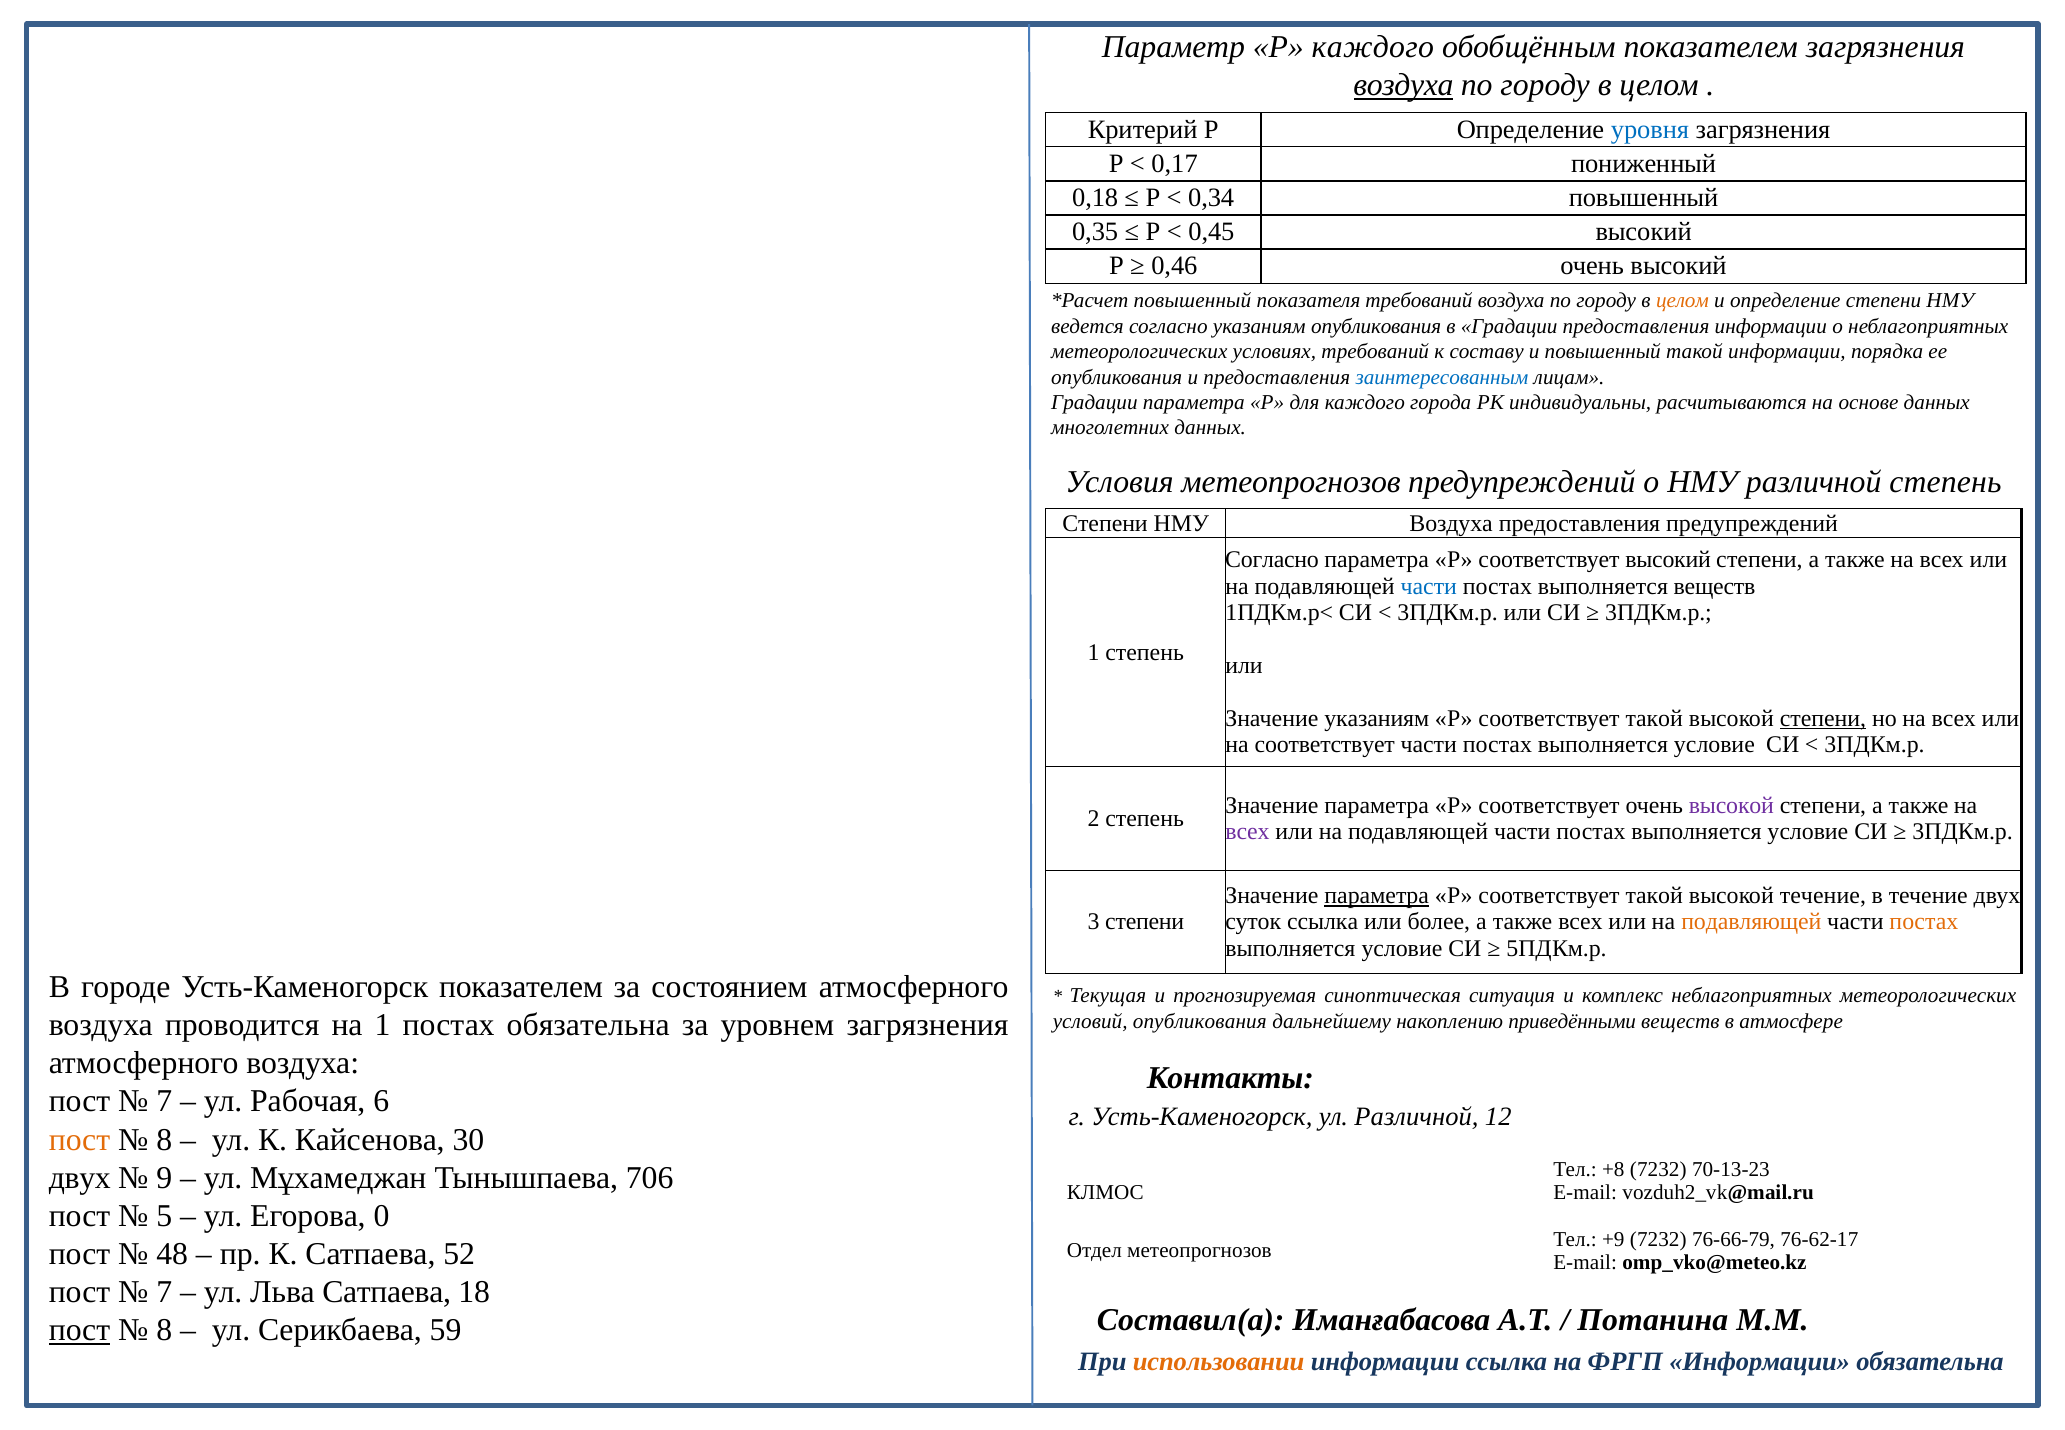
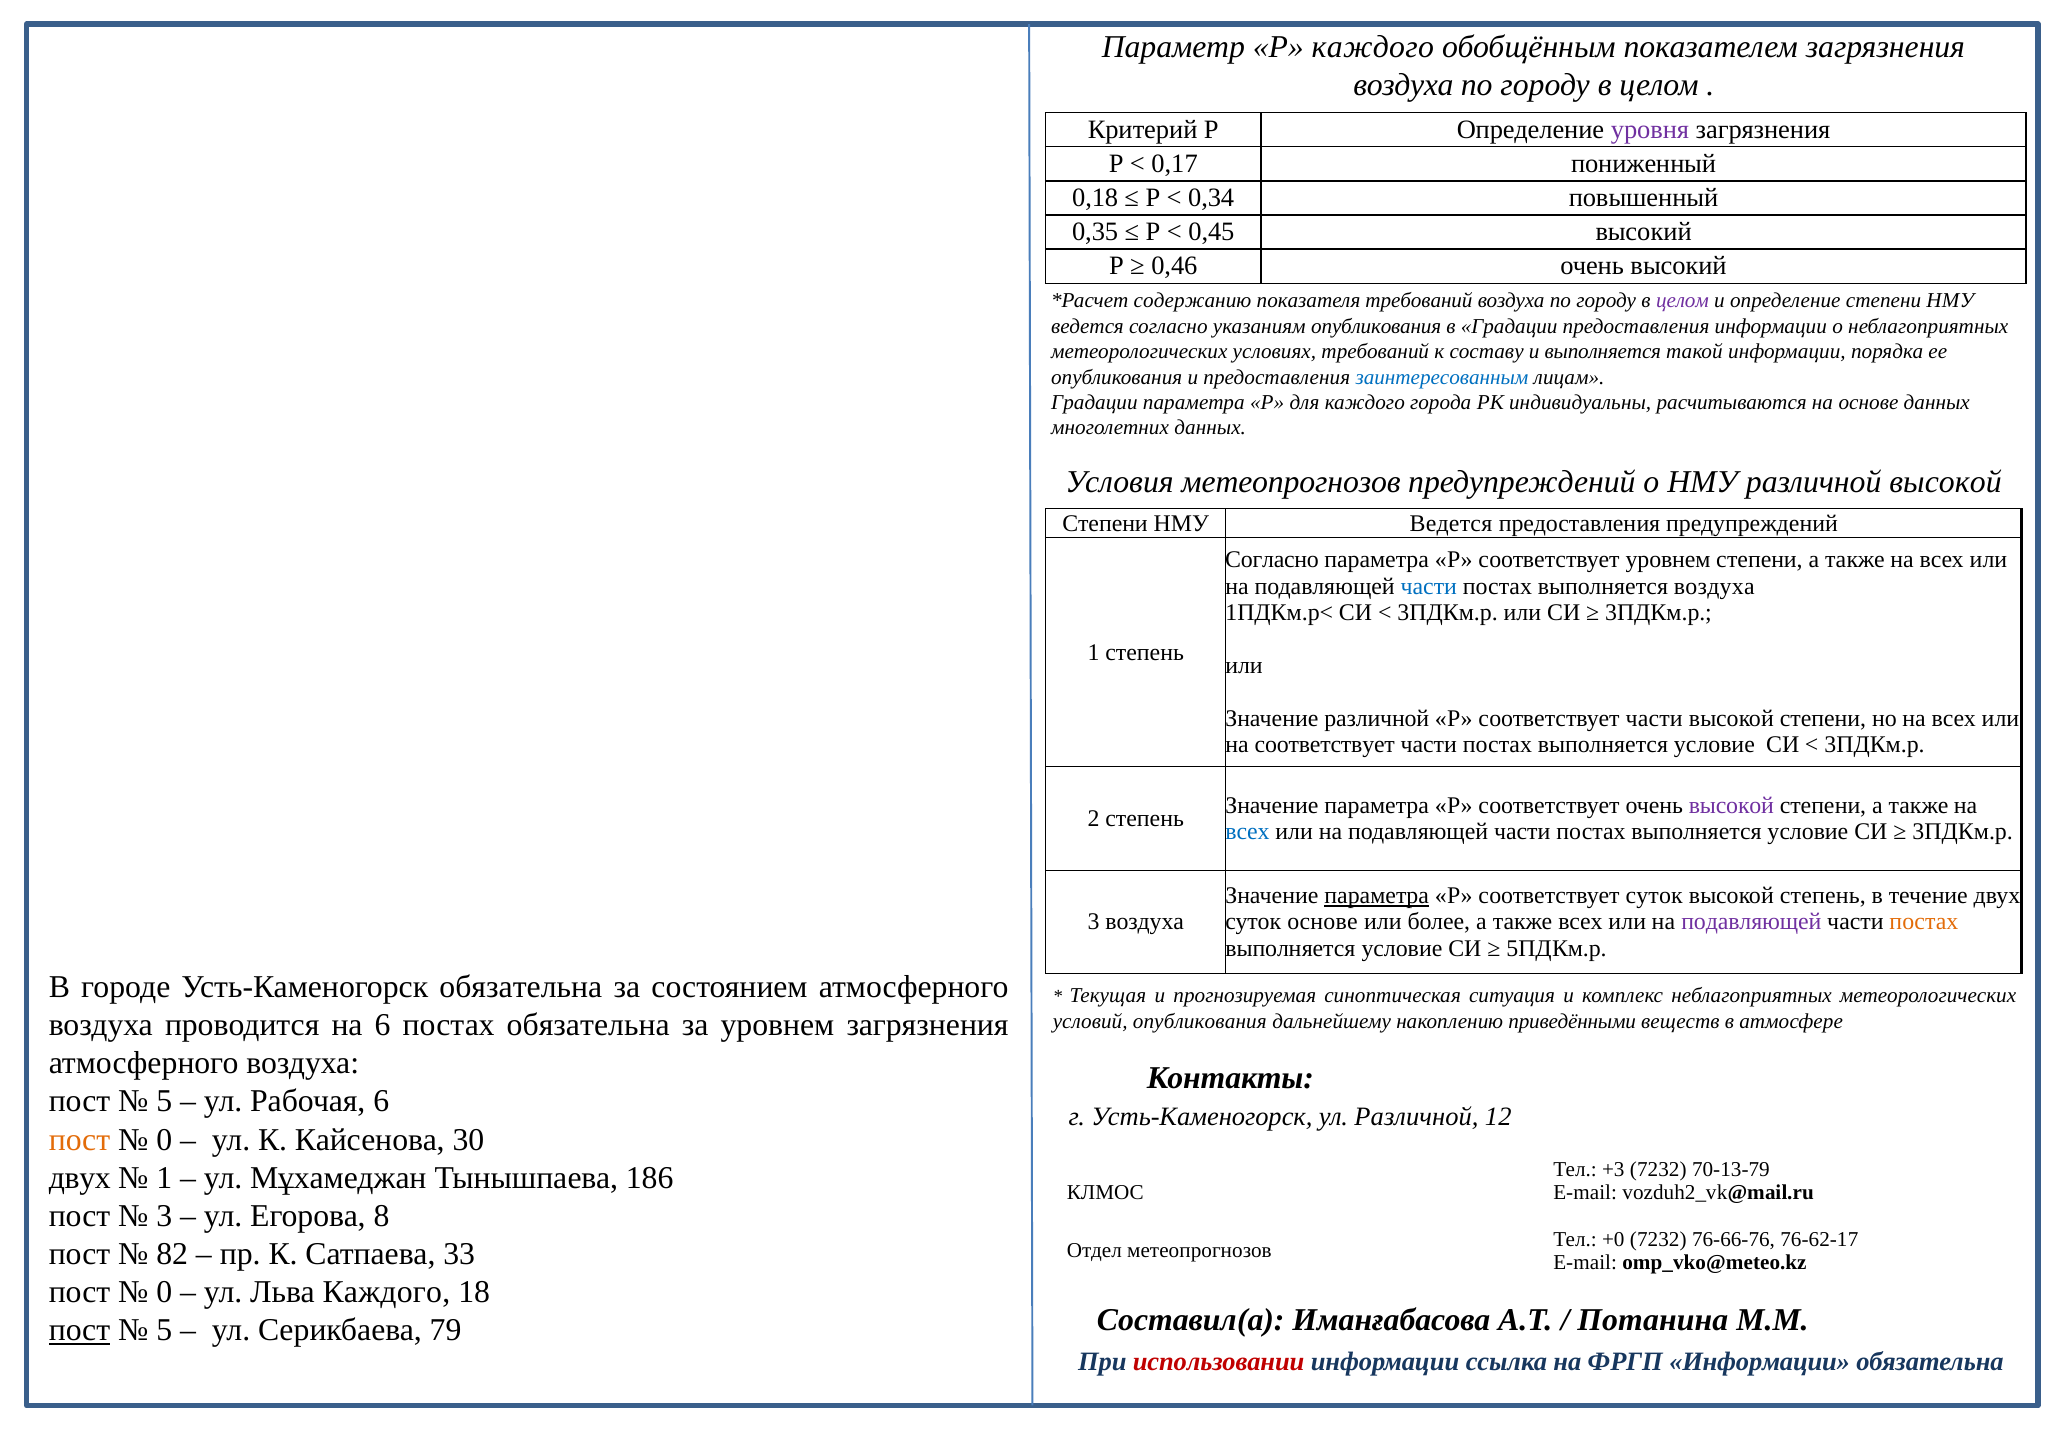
воздуха at (1403, 85) underline: present -> none
уровня colour: blue -> purple
повышенный at (1193, 301): повышенный -> содержанию
целом at (1683, 301) colour: orange -> purple
и повышенный: повышенный -> выполняется
различной степень: степень -> высокой
Воздуха at (1451, 523): Воздуха -> Ведется
соответствует высокий: высокий -> уровнем
выполняется веществ: веществ -> воздуха
Значение указаниям: указаниям -> различной
такой at (1654, 718): такой -> части
степени at (1823, 718) underline: present -> none
всех at (1248, 832) colour: purple -> blue
такой at (1654, 895): такой -> суток
высокой течение: течение -> степень
3 степени: степени -> воздуха
суток ссылка: ссылка -> основе
подавляющей at (1751, 922) colour: orange -> purple
Усть-Каменогорск показателем: показателем -> обязательна
на 1: 1 -> 6
7 at (164, 1101): 7 -> 5
8 at (164, 1139): 8 -> 0
+8: +8 -> +3
70-13-23: 70-13-23 -> 70-13-79
9 at (164, 1177): 9 -> 1
706: 706 -> 186
5 at (164, 1216): 5 -> 3
0: 0 -> 8
+9: +9 -> +0
76-66-79: 76-66-79 -> 76-66-76
48: 48 -> 82
52: 52 -> 33
7 at (164, 1292): 7 -> 0
Льва Сатпаева: Сатпаева -> Каждого
8 at (164, 1330): 8 -> 5
59: 59 -> 79
использовании colour: orange -> red
